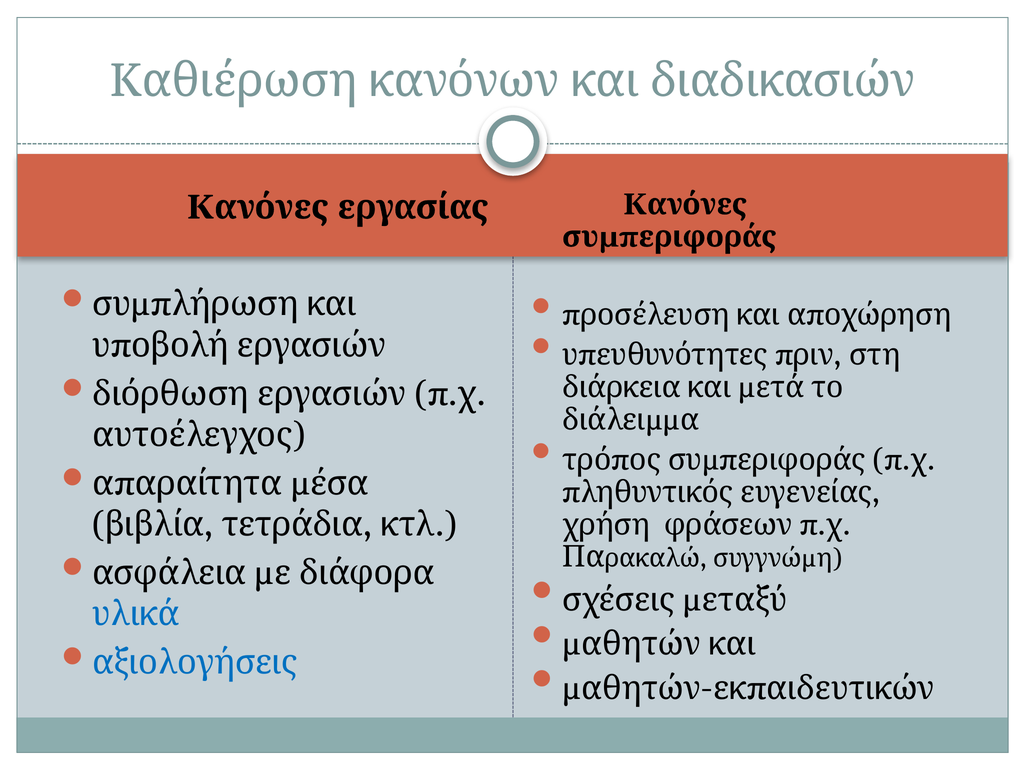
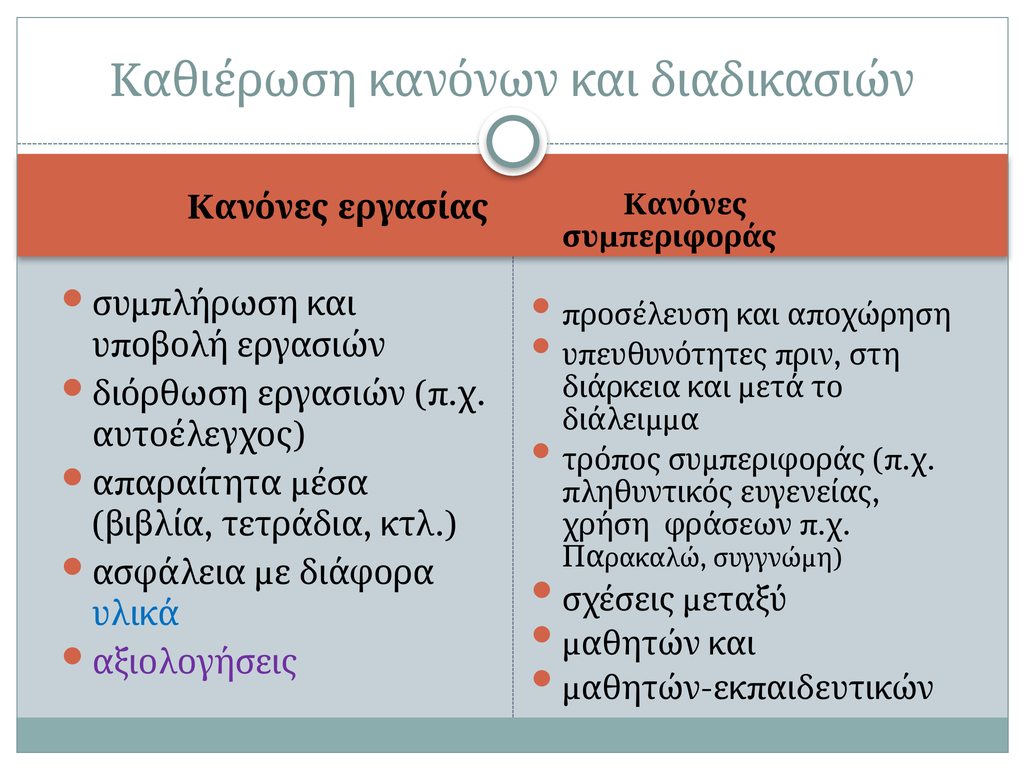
αξιολογήσεις colour: blue -> purple
